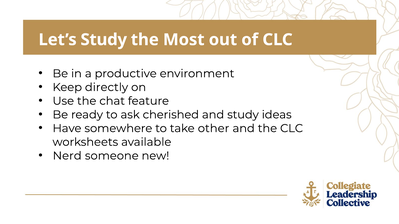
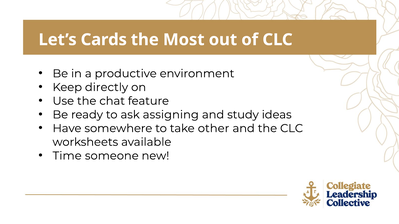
Let’s Study: Study -> Cards
cherished: cherished -> assigning
Nerd: Nerd -> Time
